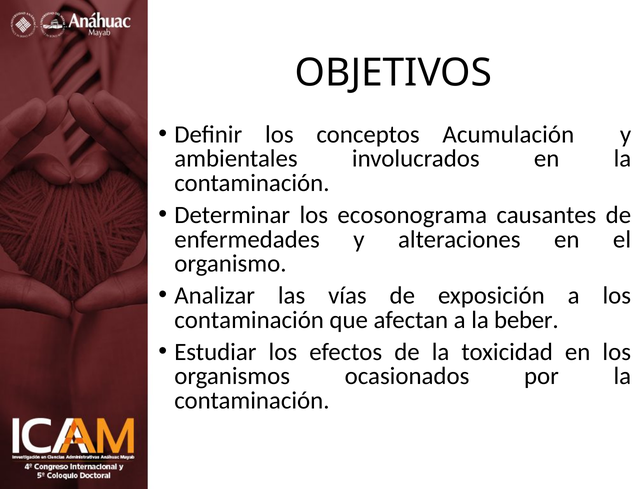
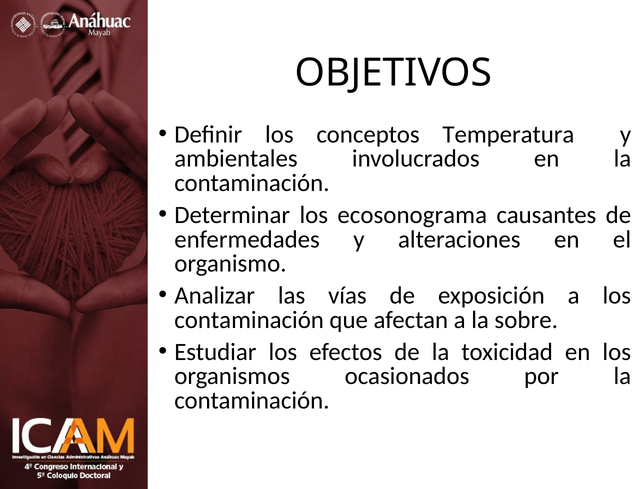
Acumulación: Acumulación -> Temperatura
beber: beber -> sobre
